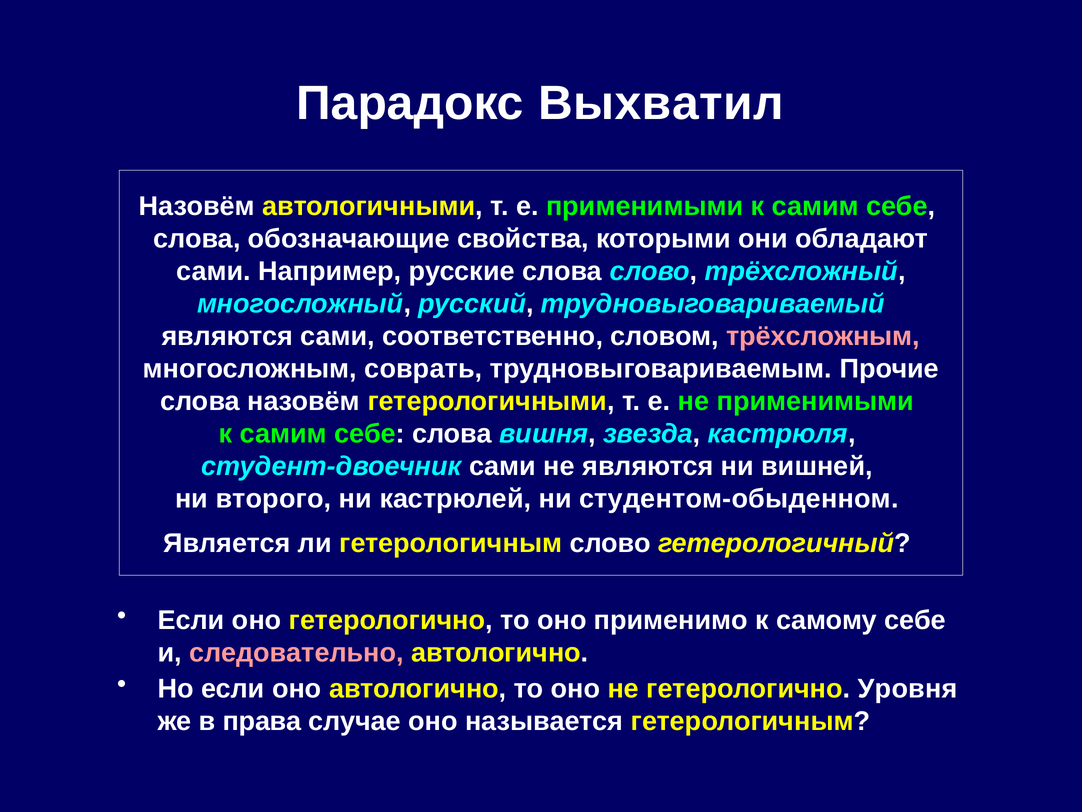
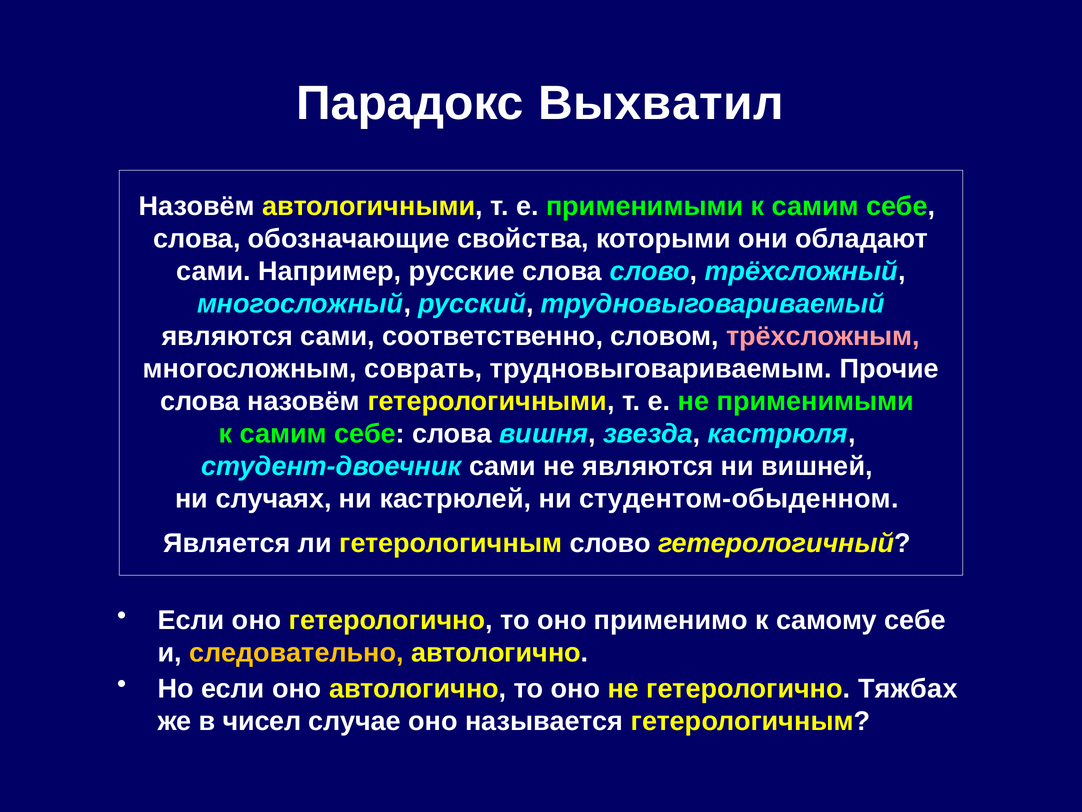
второго: второго -> случаях
следовательно colour: pink -> yellow
Уровня: Уровня -> Тяжбах
права: права -> чисел
